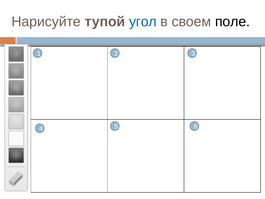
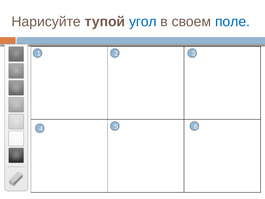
поле colour: black -> blue
